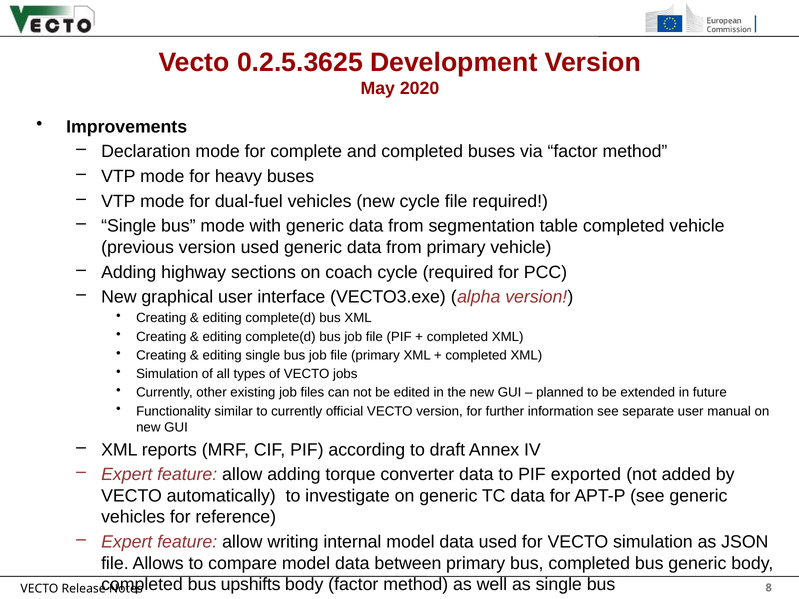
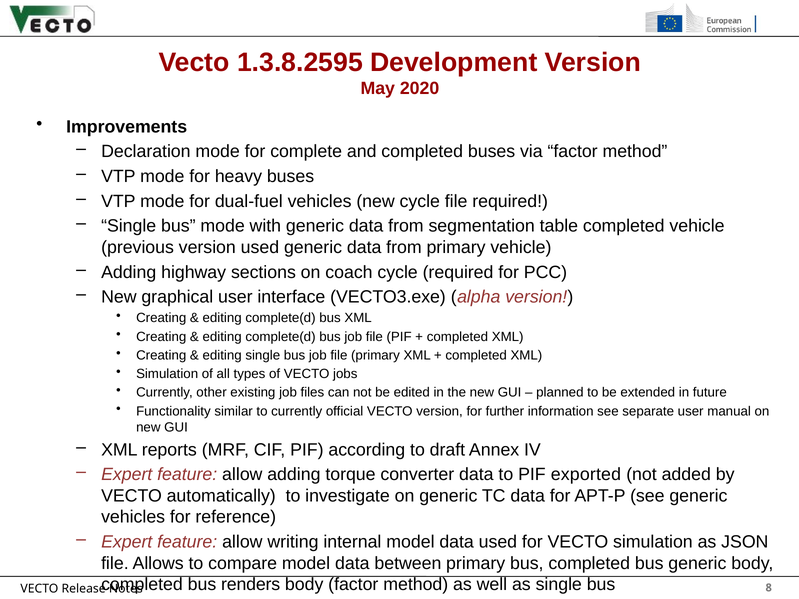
0.2.5.3625: 0.2.5.3625 -> 1.3.8.2595
upshifts: upshifts -> renders
